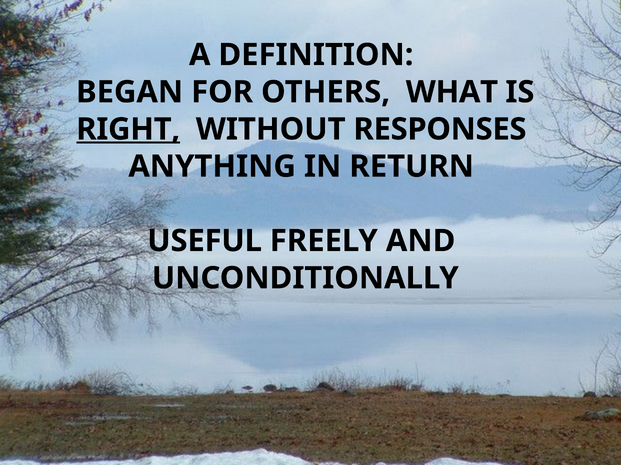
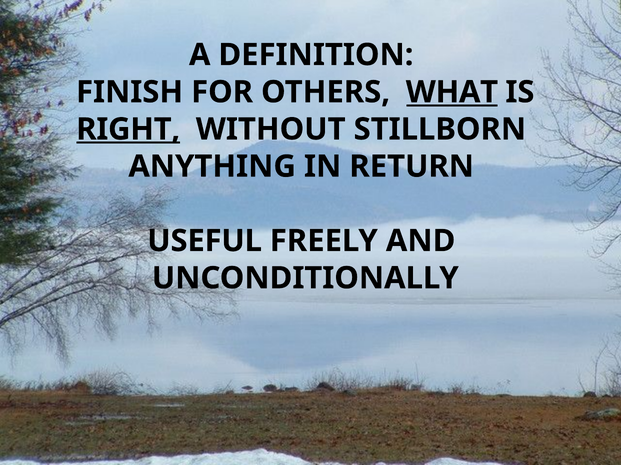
BEGAN: BEGAN -> FINISH
WHAT underline: none -> present
RESPONSES: RESPONSES -> STILLBORN
